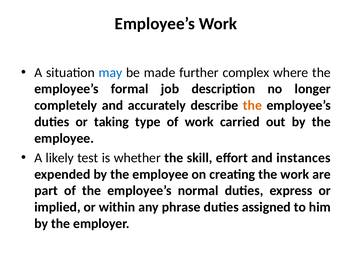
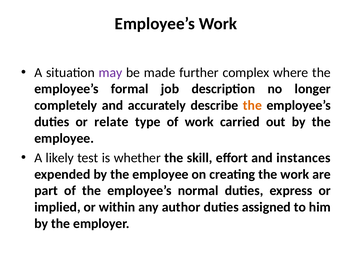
may colour: blue -> purple
taking: taking -> relate
phrase: phrase -> author
